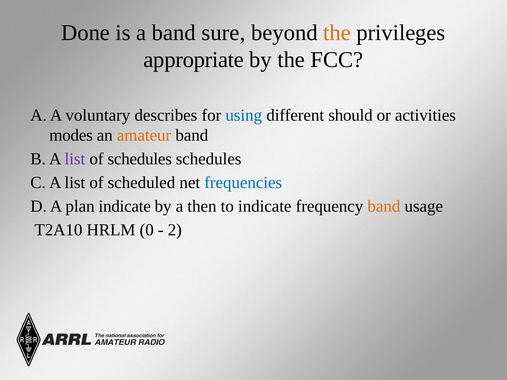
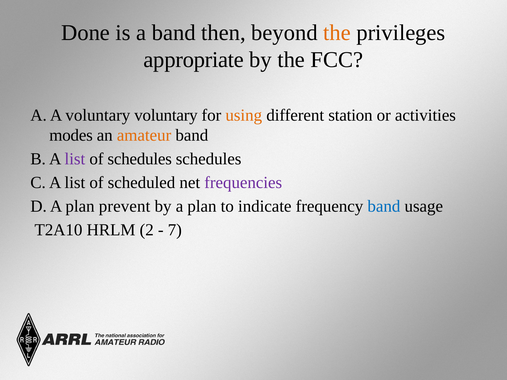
sure: sure -> then
voluntary describes: describes -> voluntary
using colour: blue -> orange
should: should -> station
frequencies colour: blue -> purple
plan indicate: indicate -> prevent
by a then: then -> plan
band at (384, 206) colour: orange -> blue
0: 0 -> 2
2: 2 -> 7
